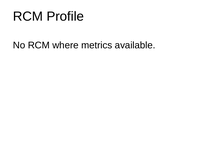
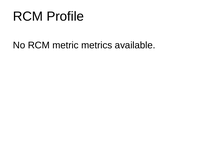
where: where -> metric
